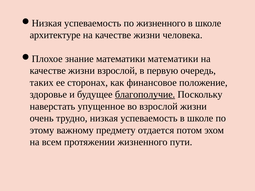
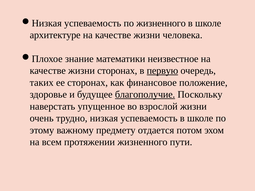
математики математики: математики -> неизвестное
жизни взрослой: взрослой -> сторонах
первую underline: none -> present
